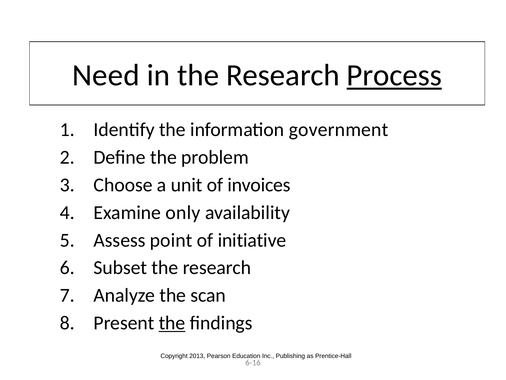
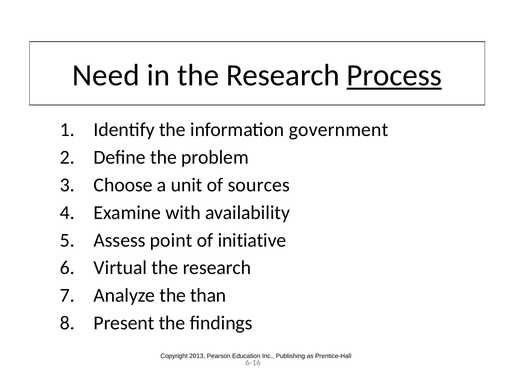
invoices: invoices -> sources
only: only -> with
Subset: Subset -> Virtual
scan: scan -> than
the at (172, 323) underline: present -> none
